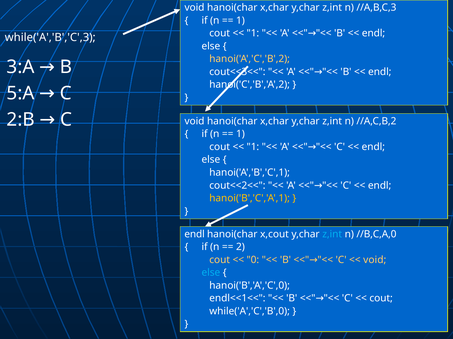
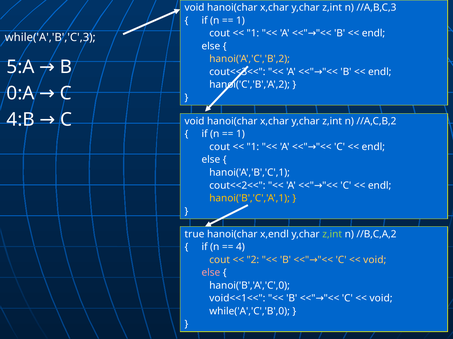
3:A: 3:A -> 5:A
5:A: 5:A -> 0:A
2:B: 2:B -> 4:B
endl at (195, 235): endl -> true
x,cout: x,cout -> x,endl
z,int at (332, 235) colour: light blue -> light green
//B,C,A,0: //B,C,A,0 -> //B,C,A,2
2: 2 -> 4
0: 0 -> 2
else at (211, 273) colour: light blue -> pink
endl<<1<<: endl<<1<< -> void<<1<<
cout at (381, 299): cout -> void
